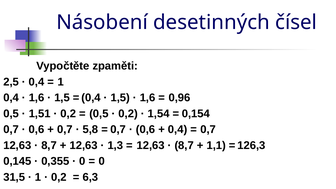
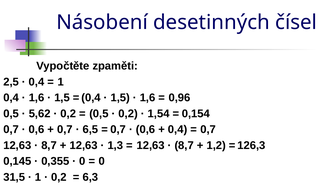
1,51: 1,51 -> 5,62
5,8: 5,8 -> 6,5
1,1: 1,1 -> 1,2
